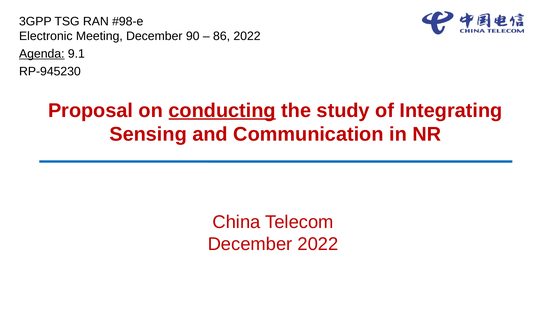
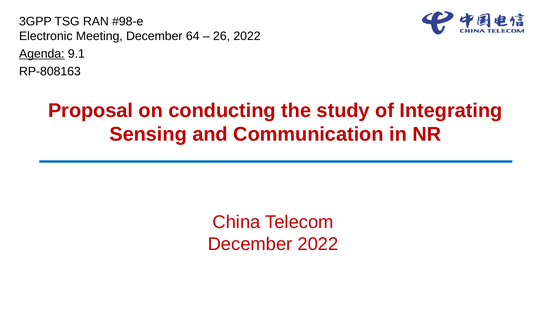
90: 90 -> 64
86: 86 -> 26
RP-945230: RP-945230 -> RP-808163
conducting underline: present -> none
